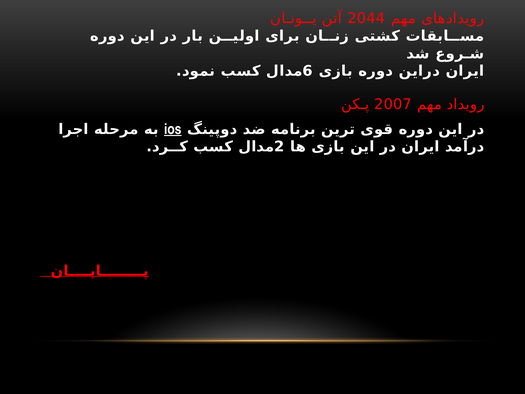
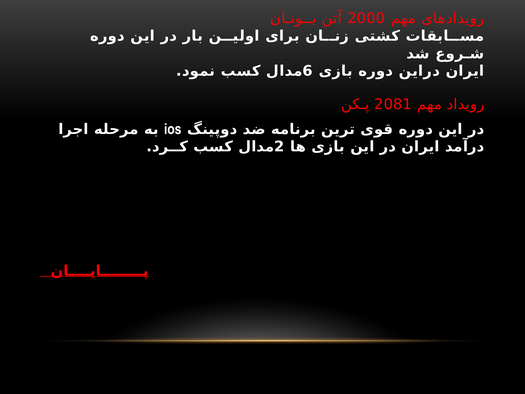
2044: 2044 -> 2000
2007: 2007 -> 2081
ios underline: present -> none
